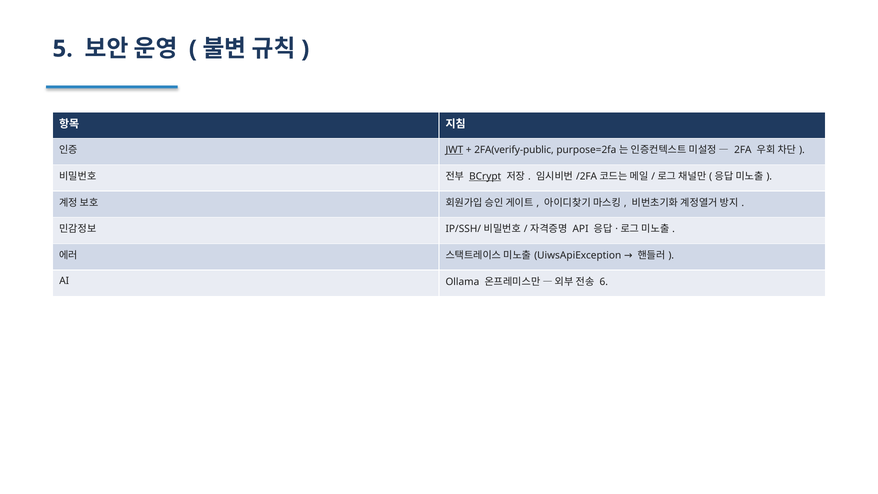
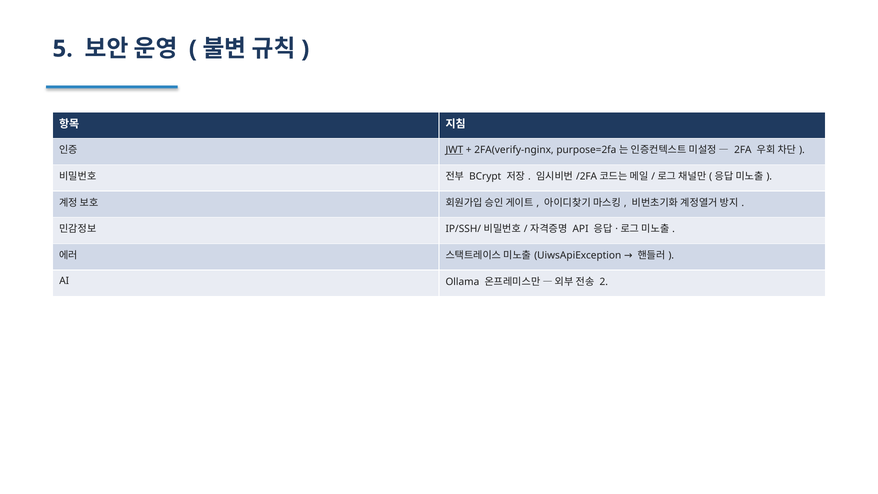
2FA(verify-public: 2FA(verify-public -> 2FA(verify-nginx
BCrypt underline: present -> none
6: 6 -> 2
